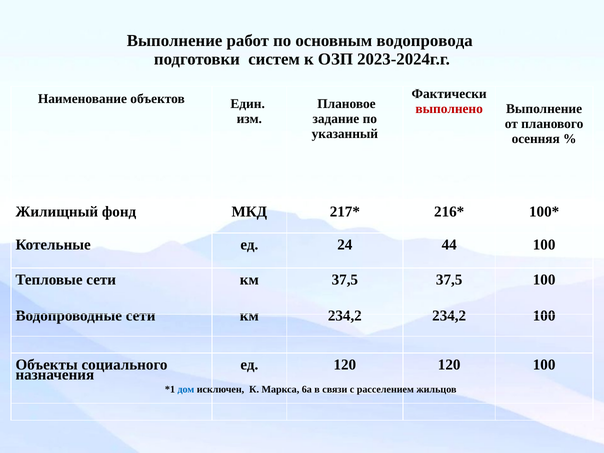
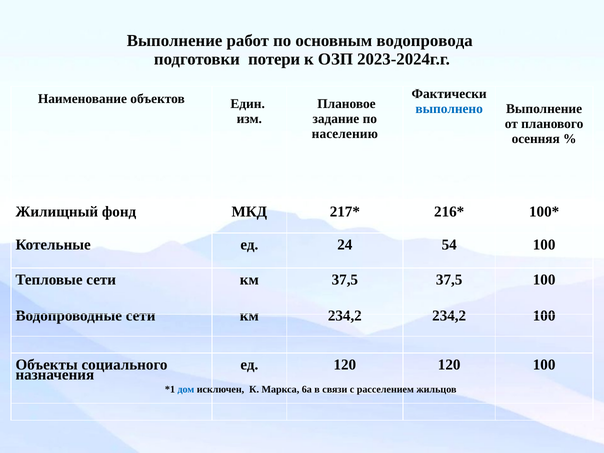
систем: систем -> потери
выполнено colour: red -> blue
указанный: указанный -> населению
44: 44 -> 54
